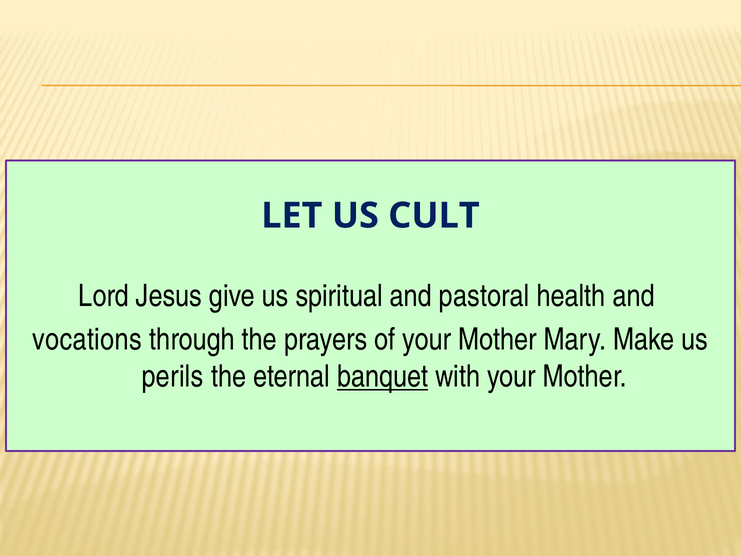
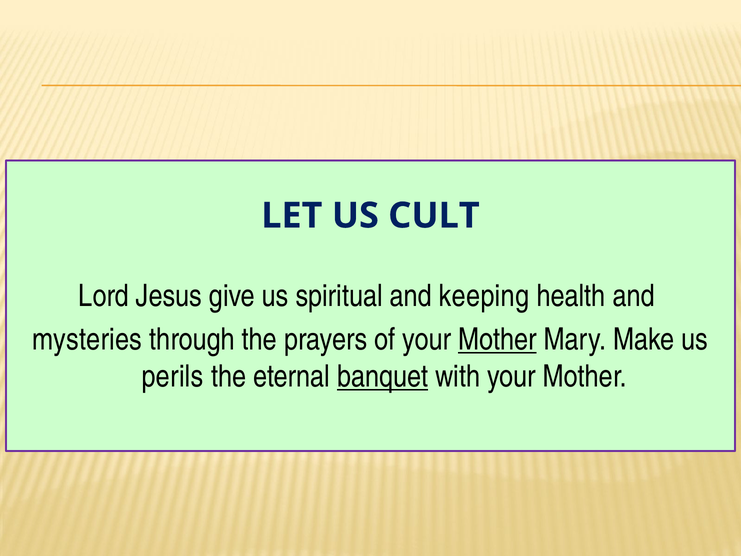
pastoral: pastoral -> keeping
vocations: vocations -> mysteries
Mother at (497, 339) underline: none -> present
